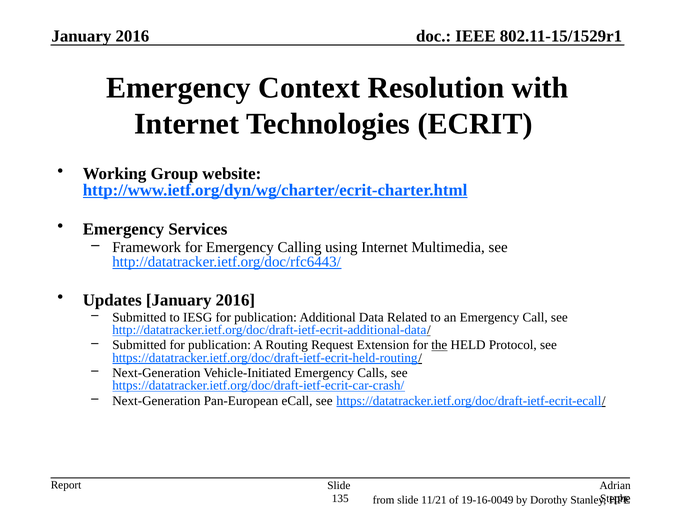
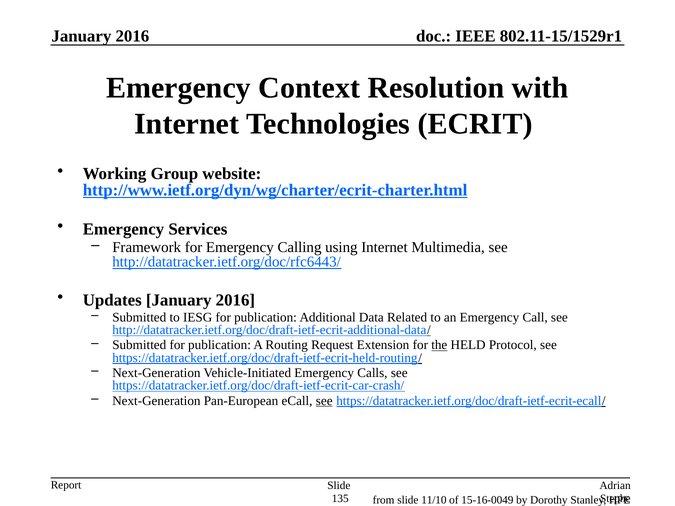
see at (324, 401) underline: none -> present
11/21: 11/21 -> 11/10
19-16-0049: 19-16-0049 -> 15-16-0049
